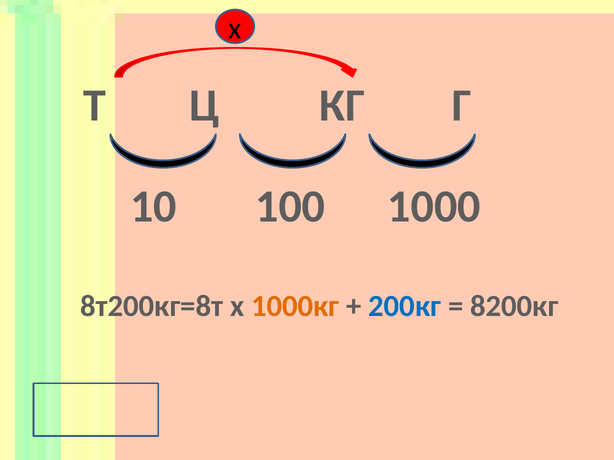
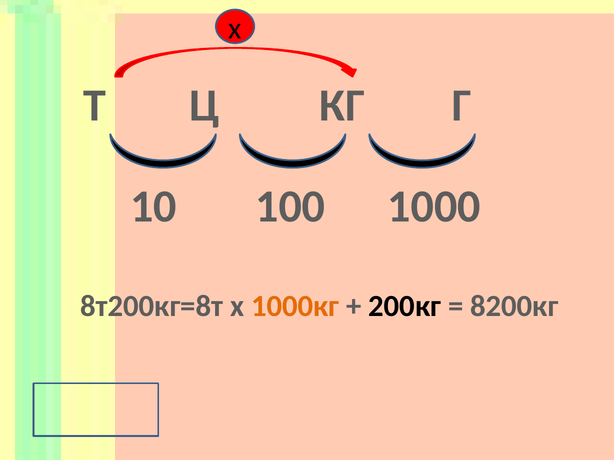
200кг colour: blue -> black
